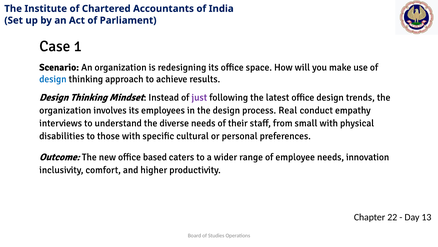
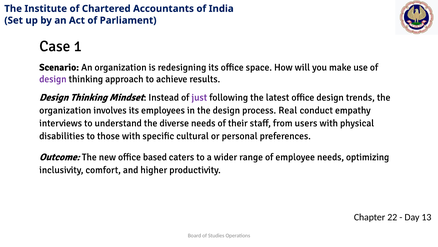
design at (53, 79) colour: blue -> purple
small: small -> users
innovation: innovation -> optimizing
